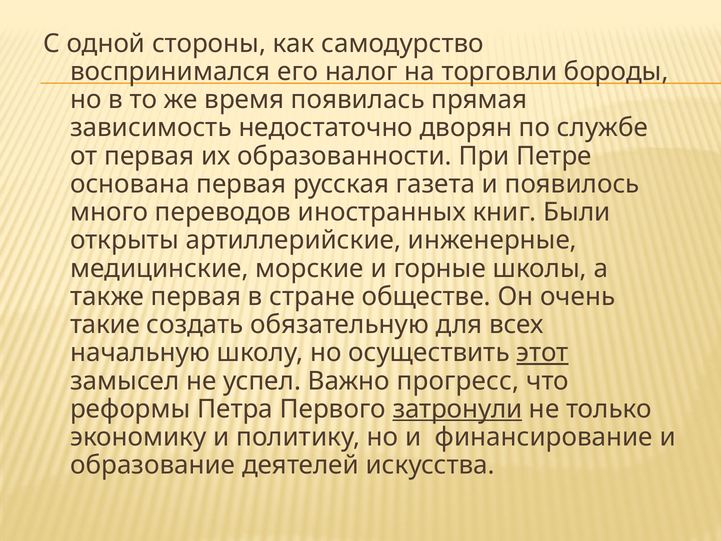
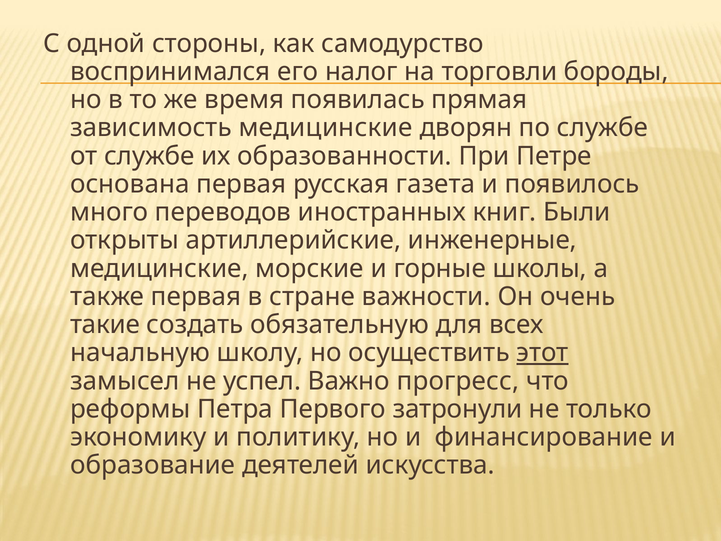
зависимость недостаточно: недостаточно -> медицинские
от первая: первая -> службе
обществе: обществе -> важности
затронули underline: present -> none
